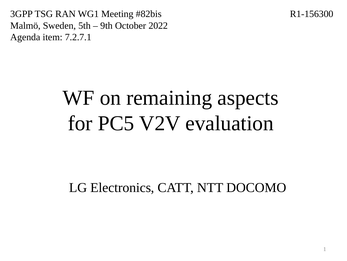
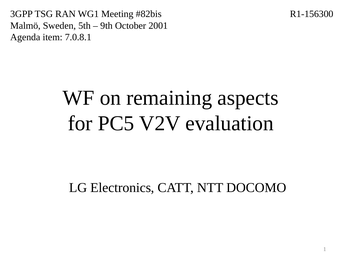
2022: 2022 -> 2001
7.2.7.1: 7.2.7.1 -> 7.0.8.1
